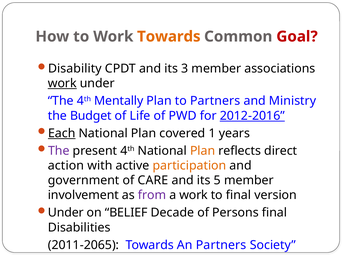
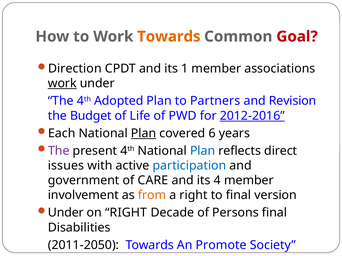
Disability: Disability -> Direction
3: 3 -> 1
Mentally: Mentally -> Adopted
Ministry: Ministry -> Revision
Each underline: present -> none
Plan at (144, 134) underline: none -> present
1: 1 -> 6
Plan at (203, 151) colour: orange -> blue
action: action -> issues
participation colour: orange -> blue
5: 5 -> 4
from colour: purple -> orange
a work: work -> right
on BELIEF: BELIEF -> RIGHT
2011-2065: 2011-2065 -> 2011-2050
An Partners: Partners -> Promote
